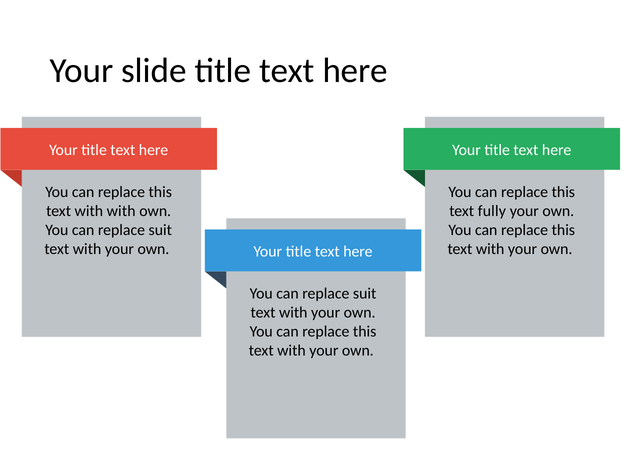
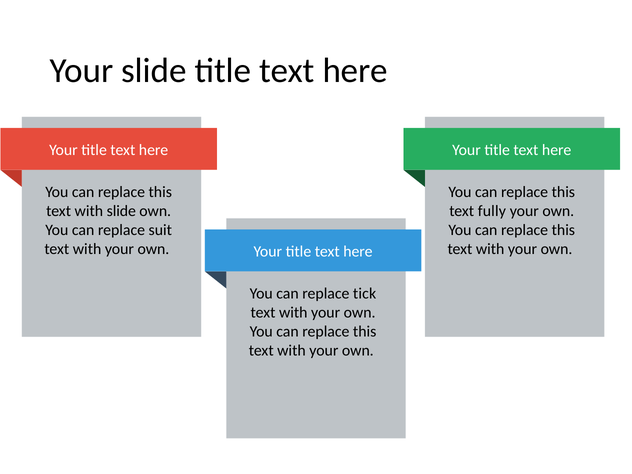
with with: with -> slide
suit at (365, 294): suit -> tick
